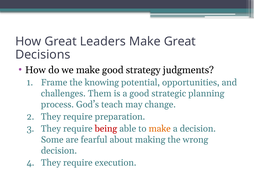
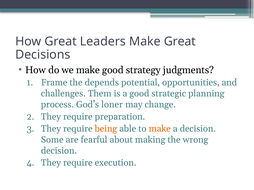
knowing: knowing -> depends
teach: teach -> loner
being colour: red -> orange
